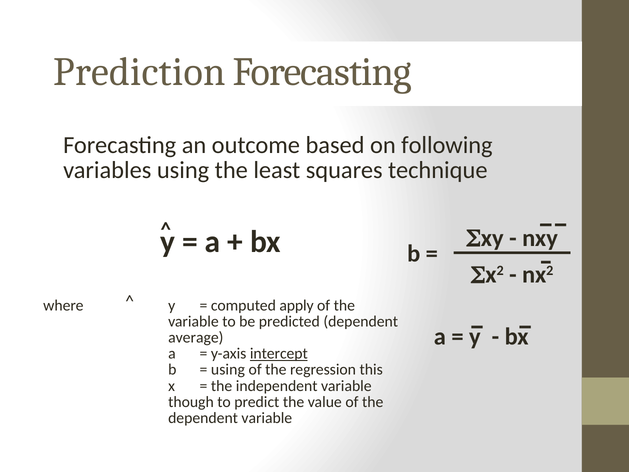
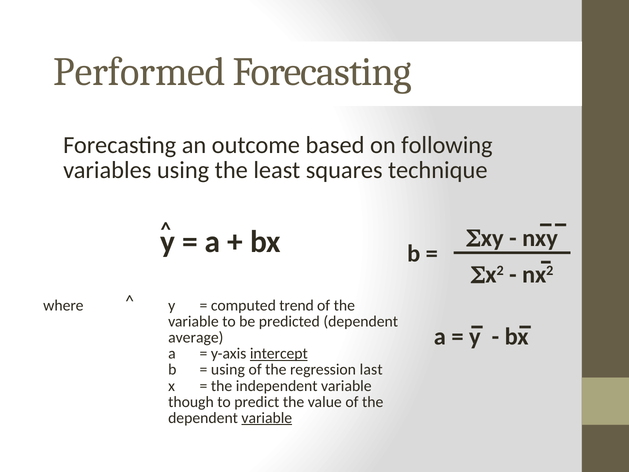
Prediction: Prediction -> Performed
apply: apply -> trend
this: this -> last
variable at (267, 418) underline: none -> present
